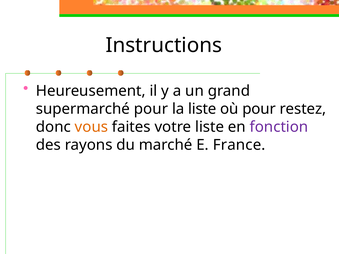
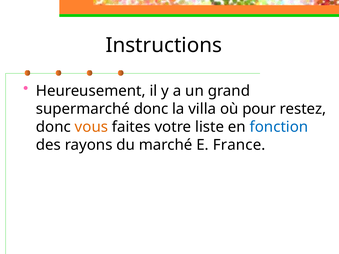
supermarché pour: pour -> donc
la liste: liste -> villa
fonction colour: purple -> blue
